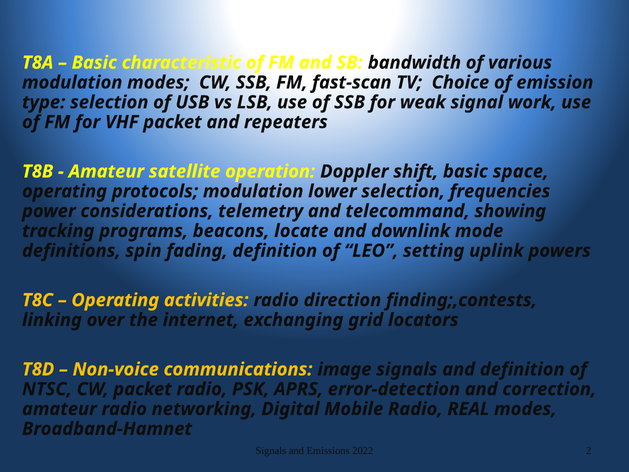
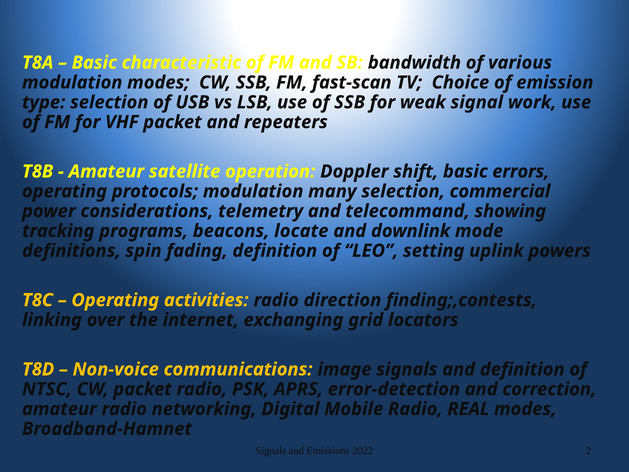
space: space -> errors
lower: lower -> many
frequencies: frequencies -> commercial
